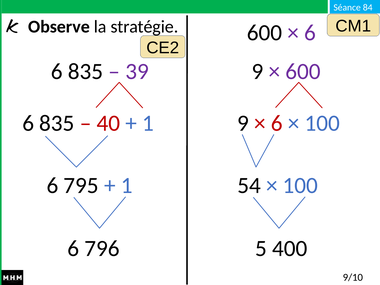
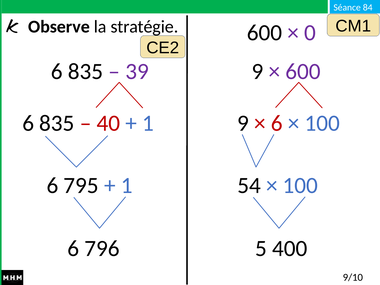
6 at (310, 33): 6 -> 0
